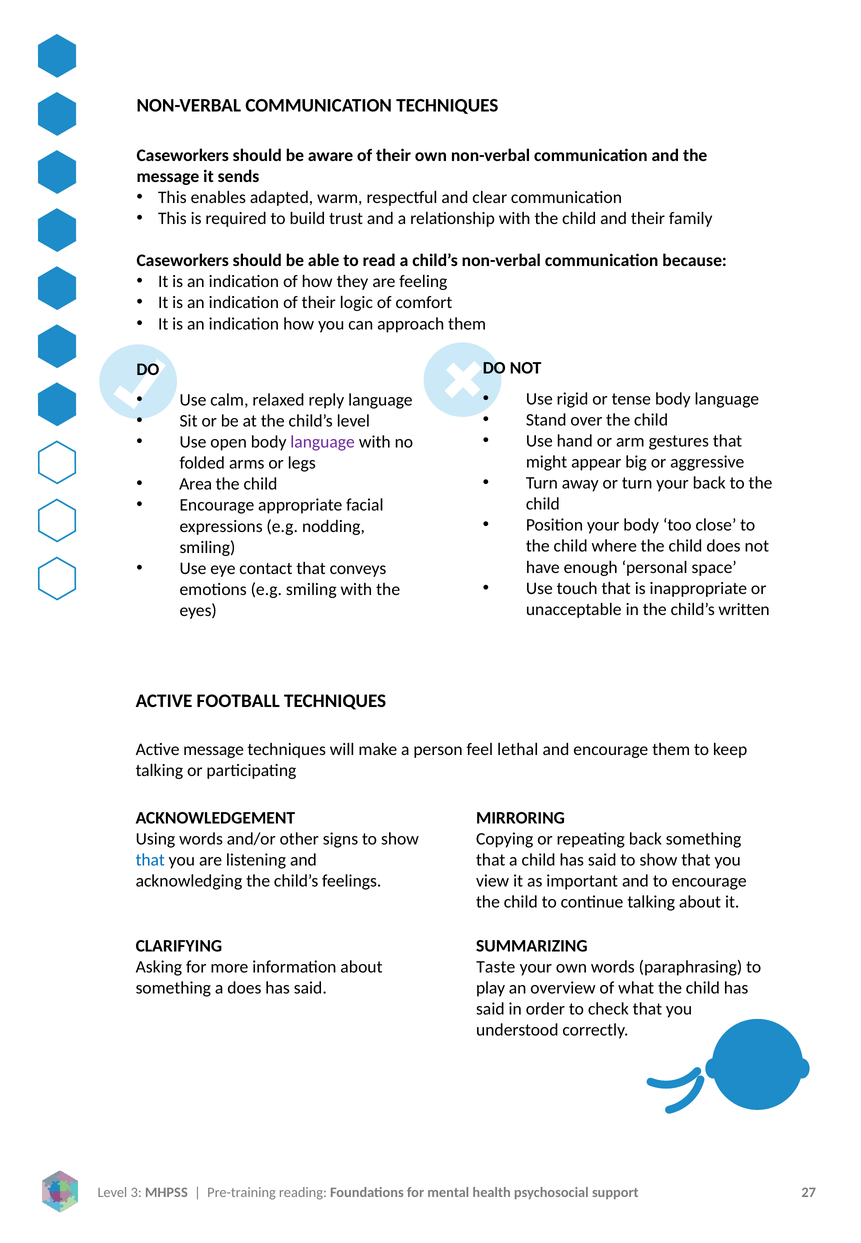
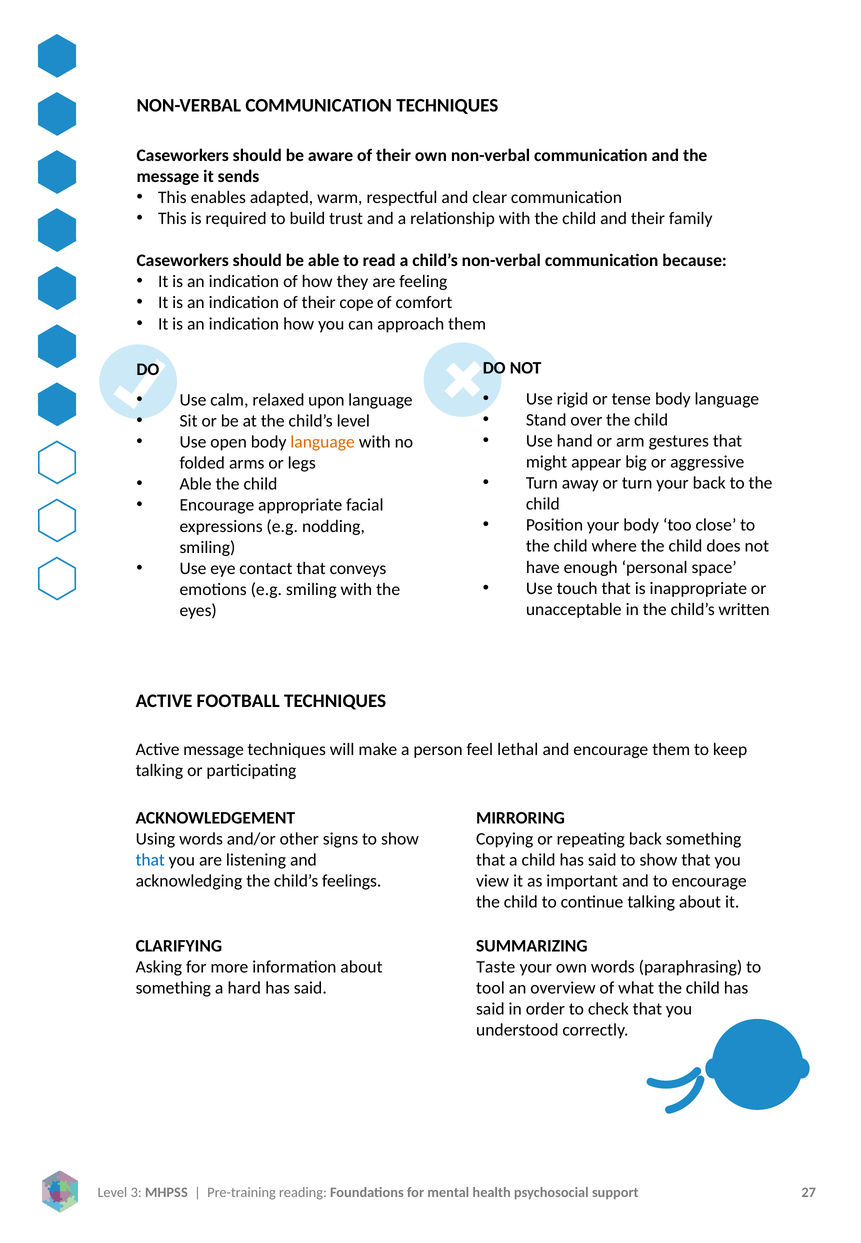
logic: logic -> cope
reply: reply -> upon
language at (323, 442) colour: purple -> orange
Area at (196, 484): Area -> Able
a does: does -> hard
play: play -> tool
